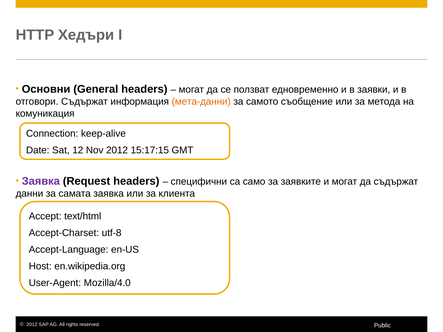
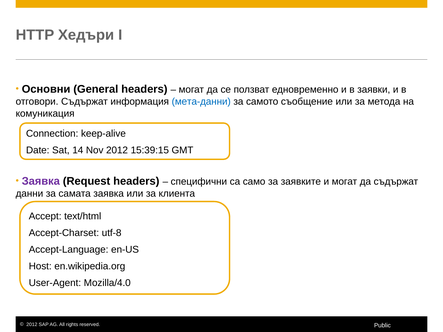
мета-данни colour: orange -> blue
12: 12 -> 14
15:17:15: 15:17:15 -> 15:39:15
